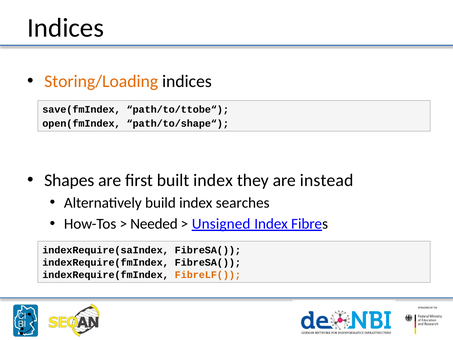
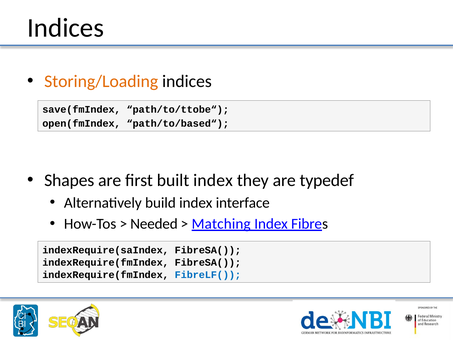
path/to/shape“: path/to/shape“ -> path/to/based“
instead: instead -> typedef
searches: searches -> interface
Unsigned: Unsigned -> Matching
FibreLF( colour: orange -> blue
